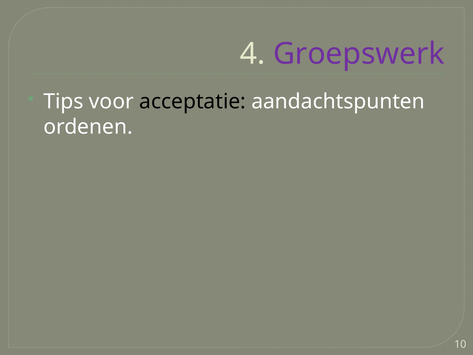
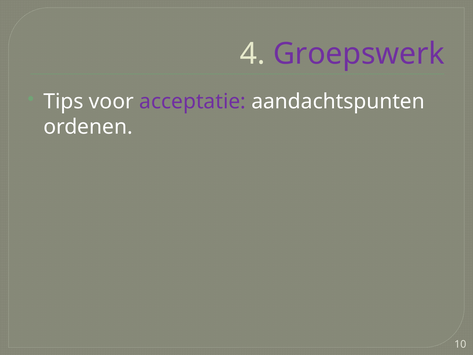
acceptatie colour: black -> purple
